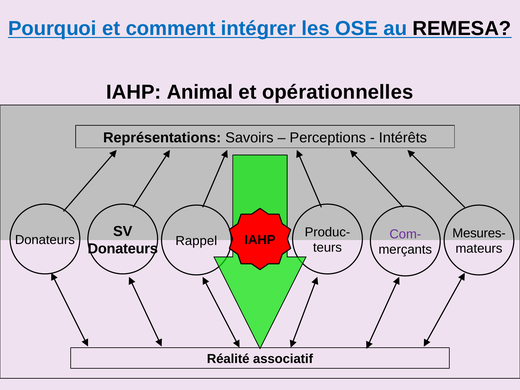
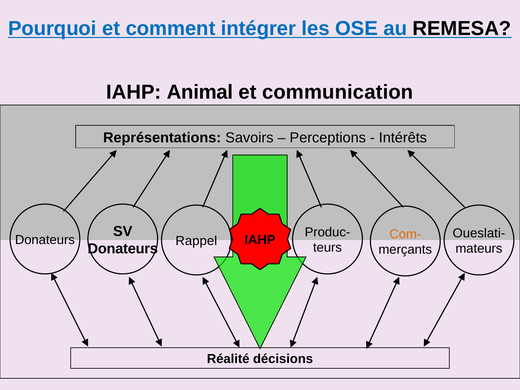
opérationnelles: opérationnelles -> communication
Mesures-: Mesures- -> Oueslati-
Com- colour: purple -> orange
associatif: associatif -> décisions
